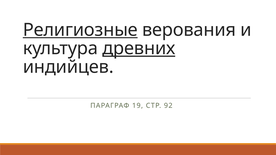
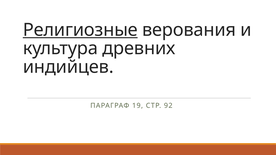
древних underline: present -> none
